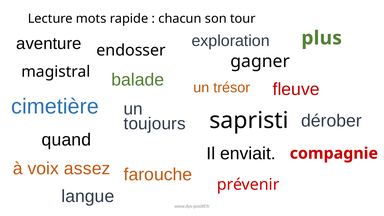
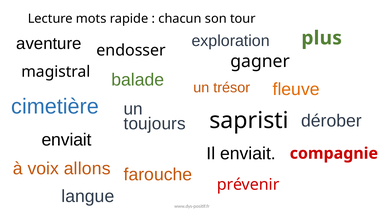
fleuve colour: red -> orange
quand at (66, 140): quand -> enviait
assez: assez -> allons
